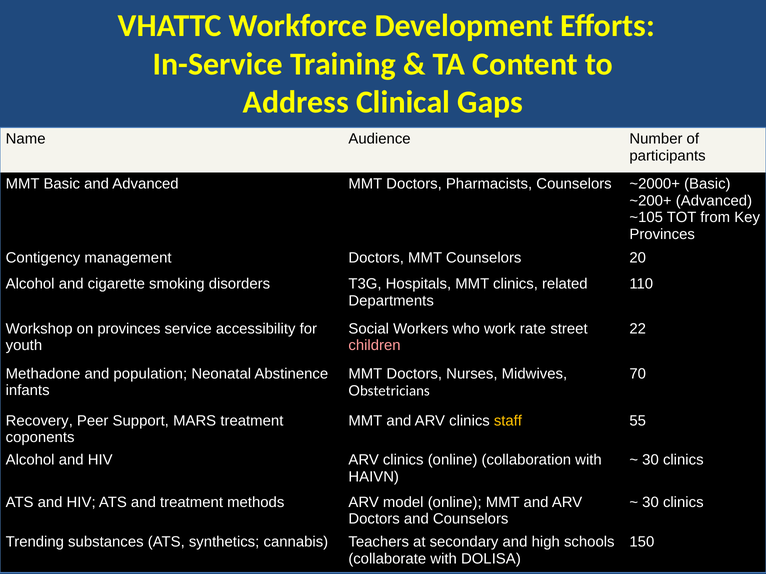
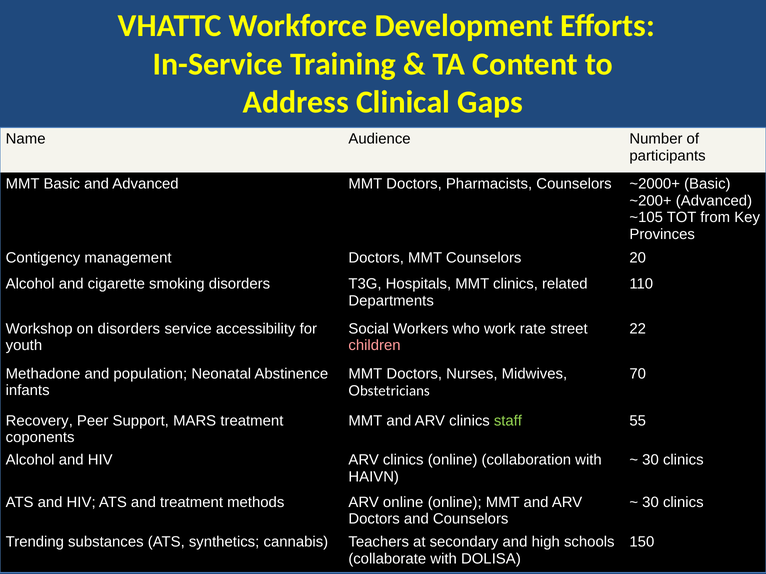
on provinces: provinces -> disorders
staff colour: yellow -> light green
ARV model: model -> online
